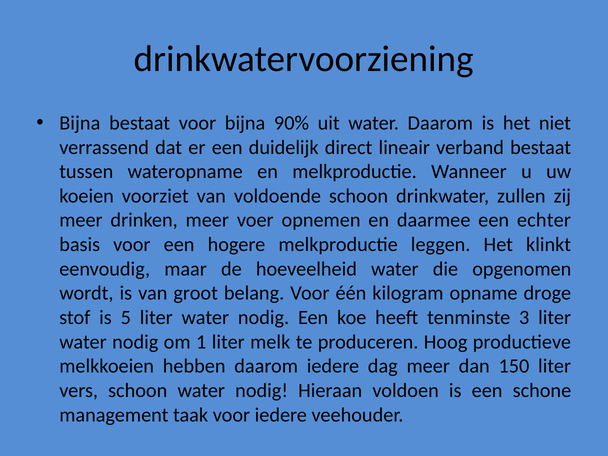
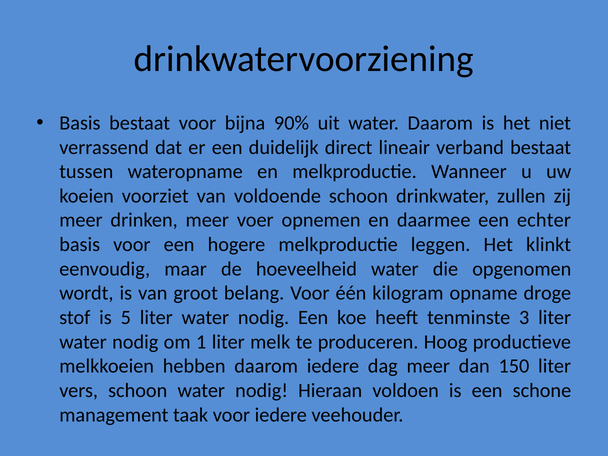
Bijna at (80, 123): Bijna -> Basis
